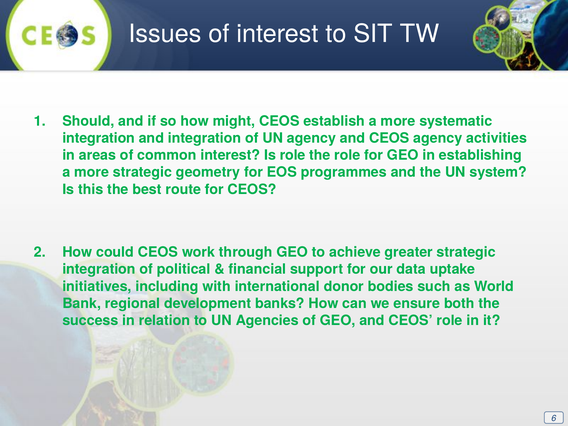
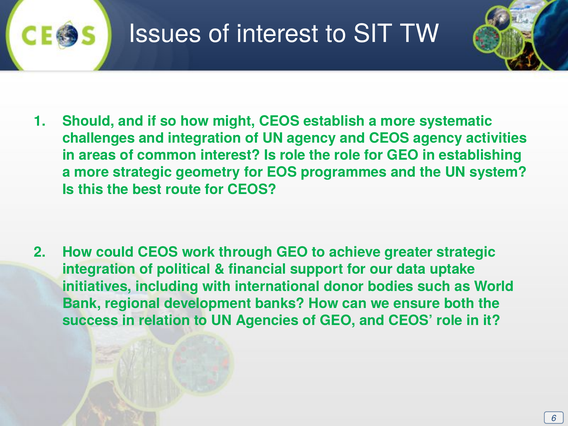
integration at (99, 138): integration -> challenges
